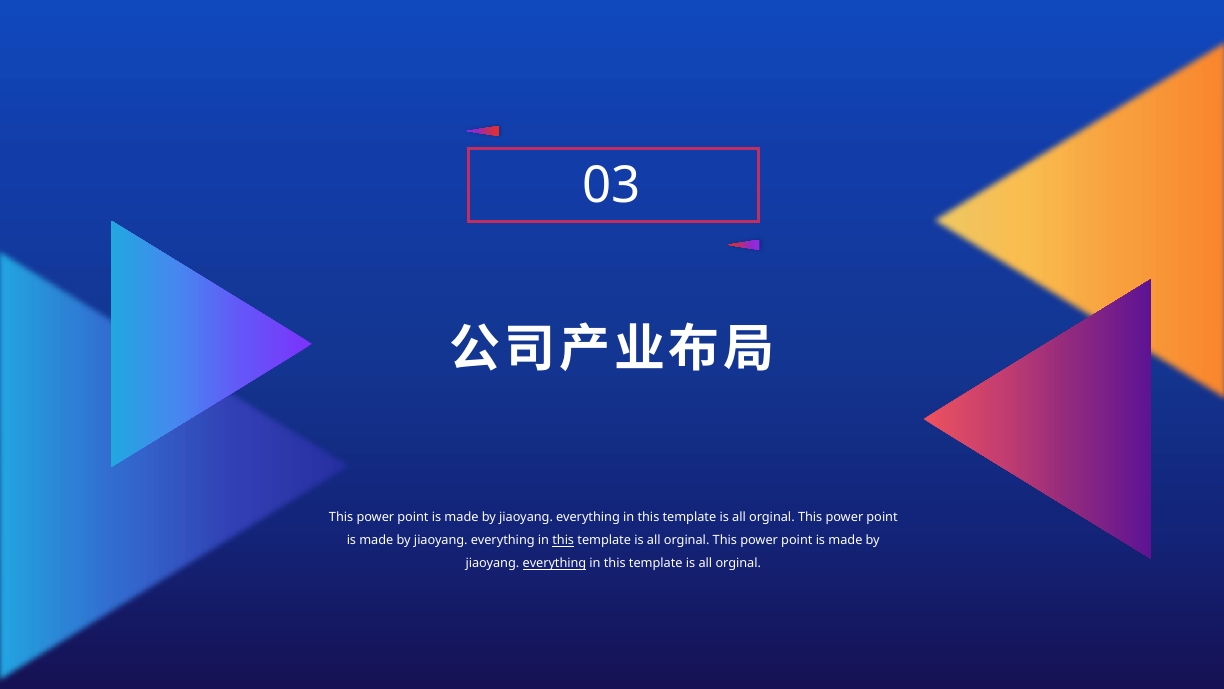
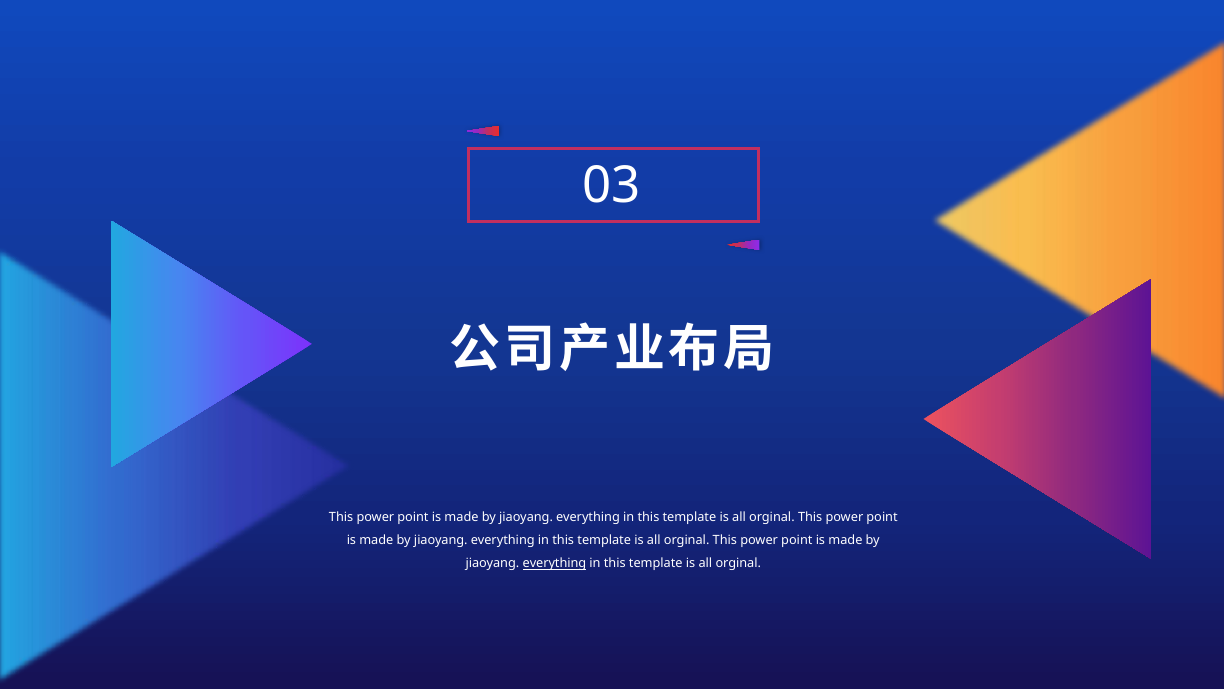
this at (563, 540) underline: present -> none
